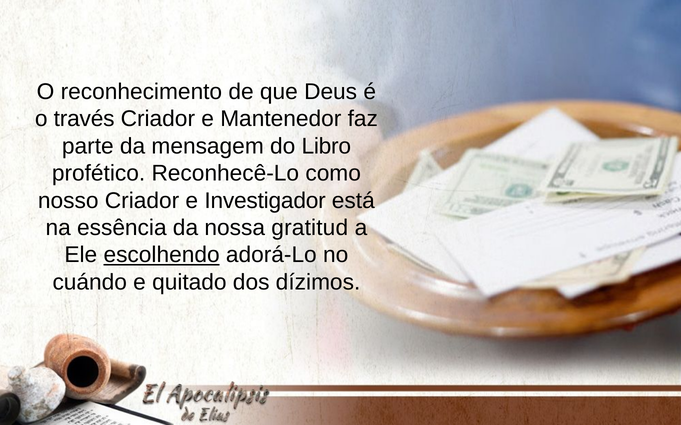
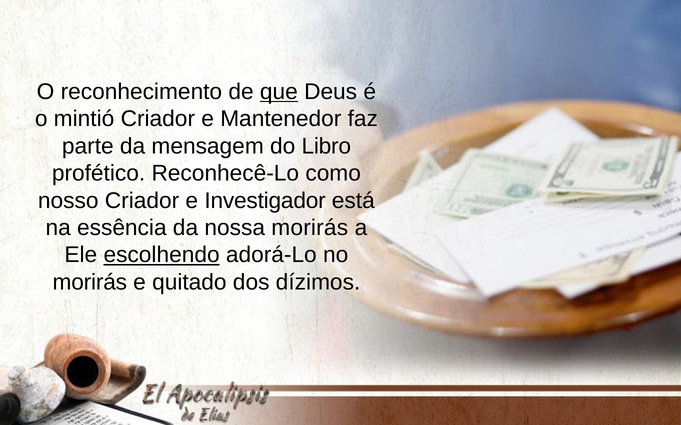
que underline: none -> present
través: través -> mintió
nossa gratitud: gratitud -> morirás
cuándo at (90, 283): cuándo -> morirás
